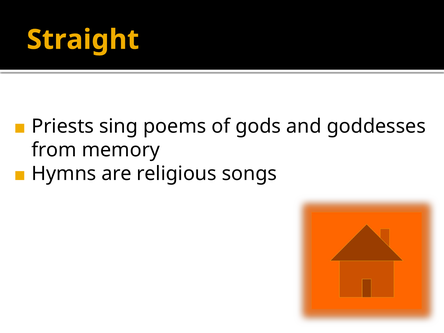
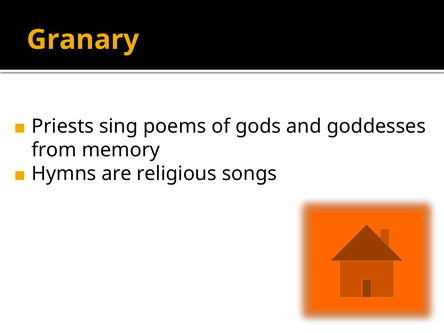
Straight: Straight -> Granary
